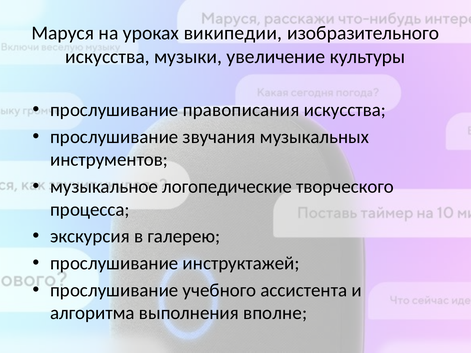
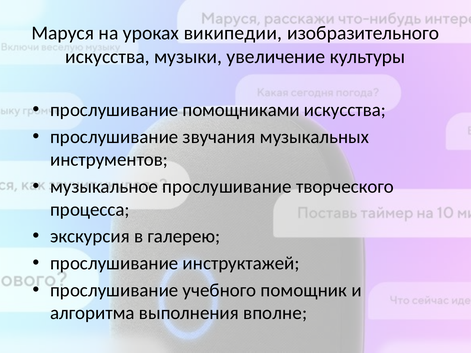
правописания: правописания -> помощниками
музыкальное логопедические: логопедические -> прослушивание
ассистента: ассистента -> помощник
